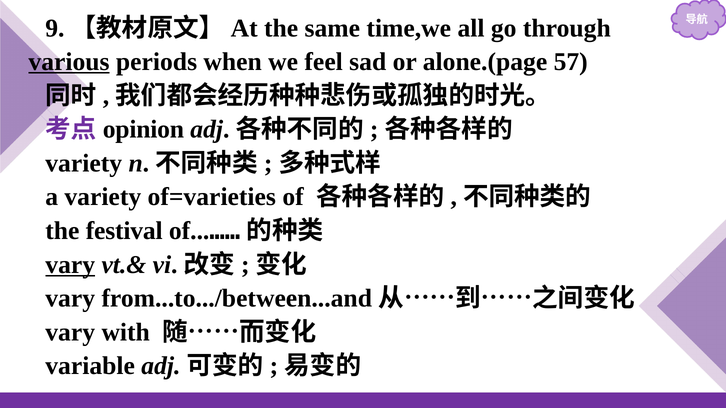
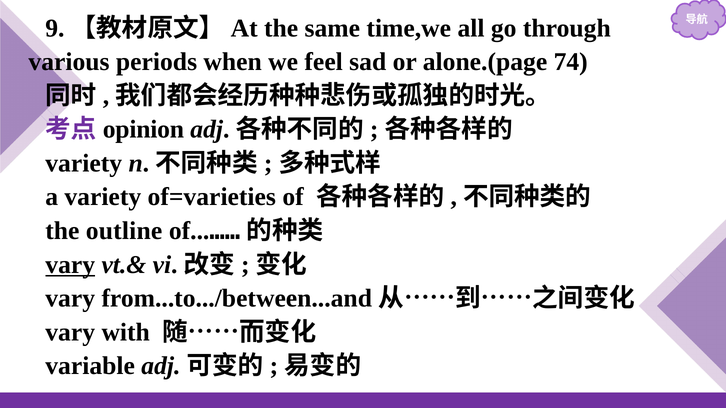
various underline: present -> none
57: 57 -> 74
festival: festival -> outline
